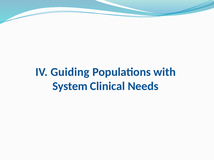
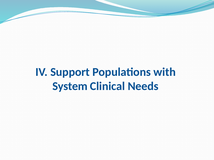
Guiding: Guiding -> Support
